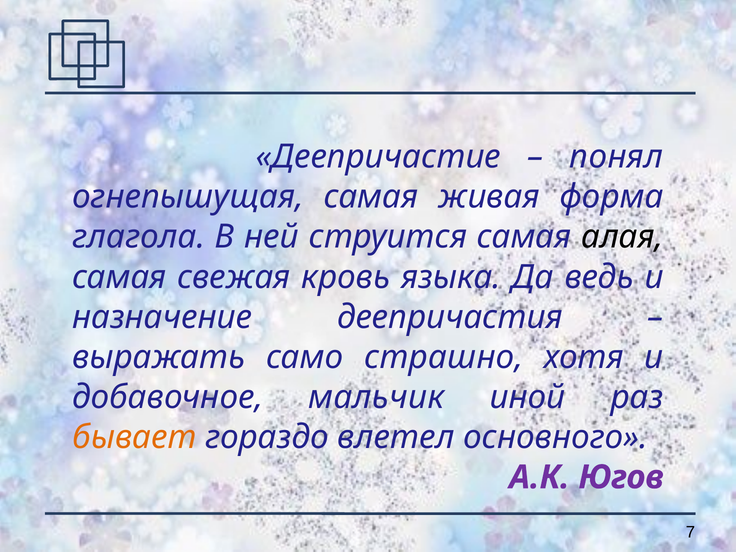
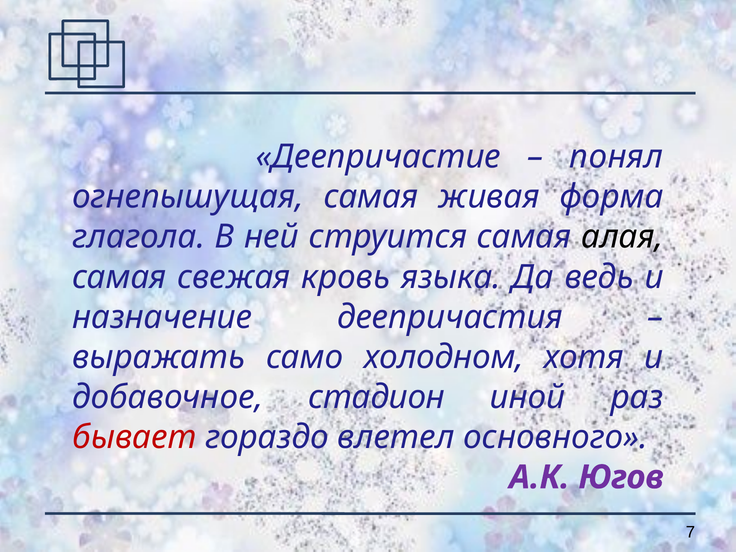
страшно: страшно -> холодном
мальчик: мальчик -> стадион
бывает colour: orange -> red
